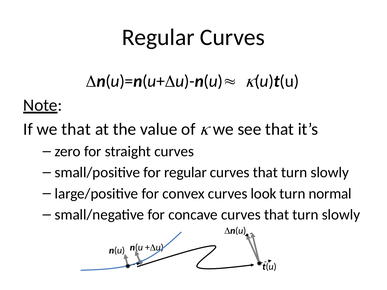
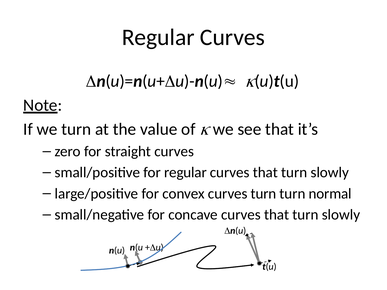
we that: that -> turn
curves look: look -> turn
